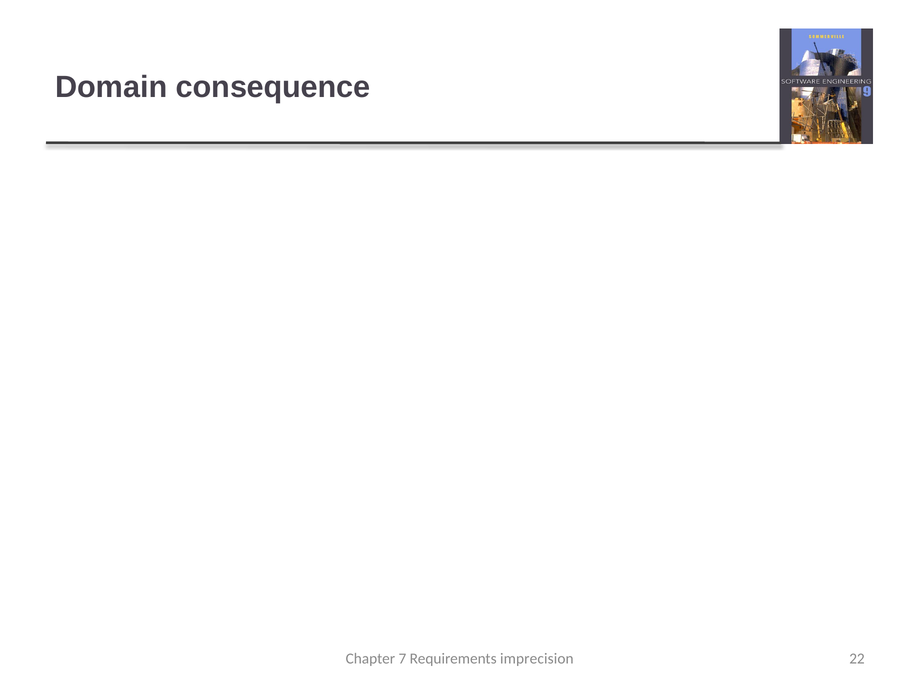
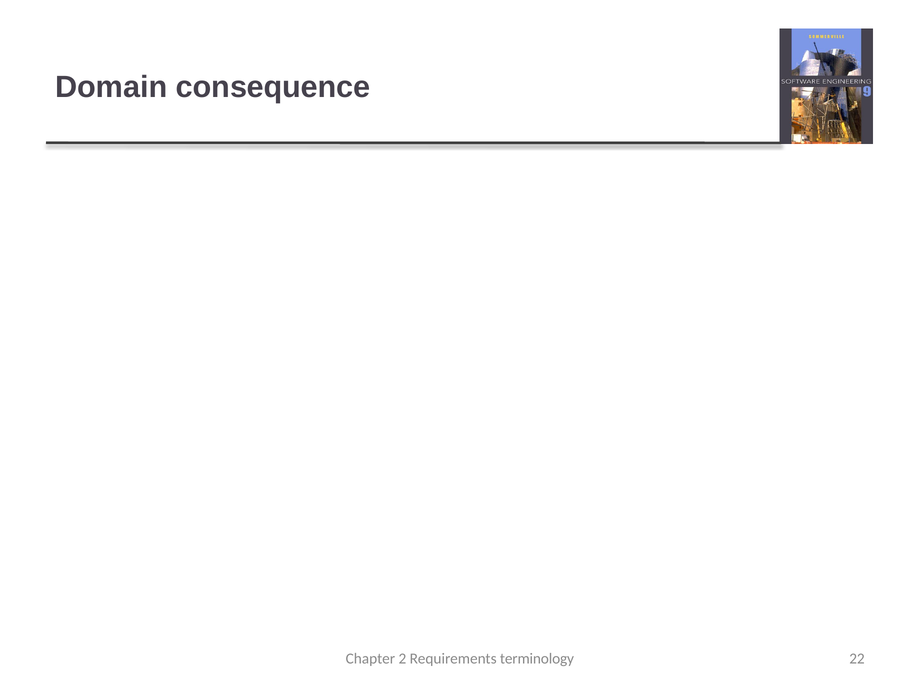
7: 7 -> 2
imprecision: imprecision -> terminology
